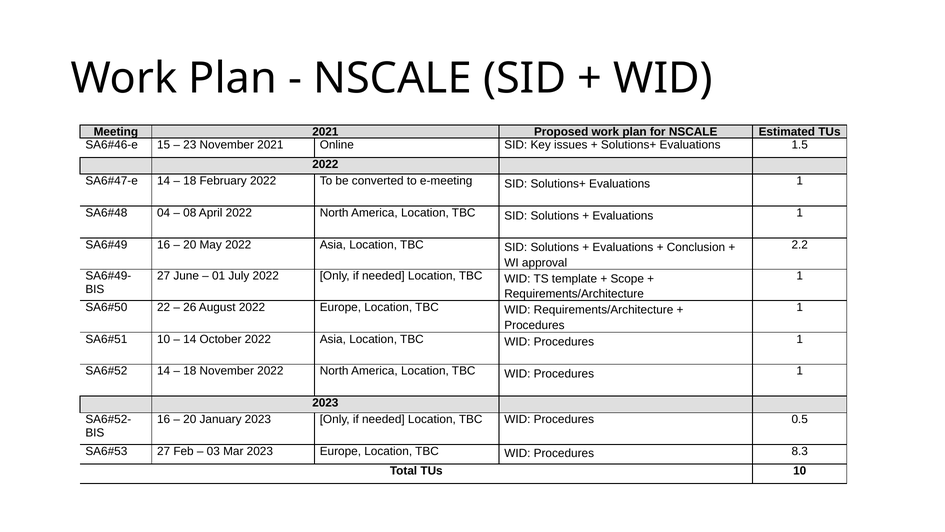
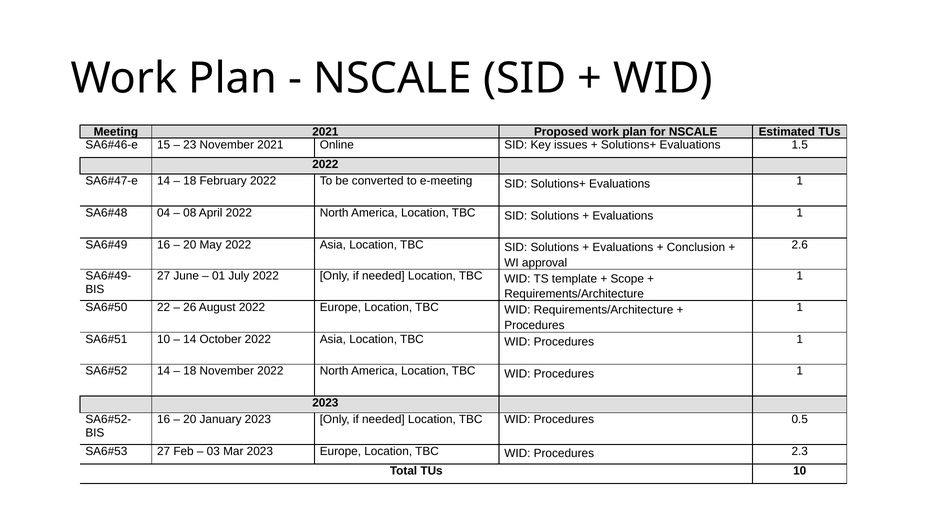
2.2: 2.2 -> 2.6
8.3: 8.3 -> 2.3
